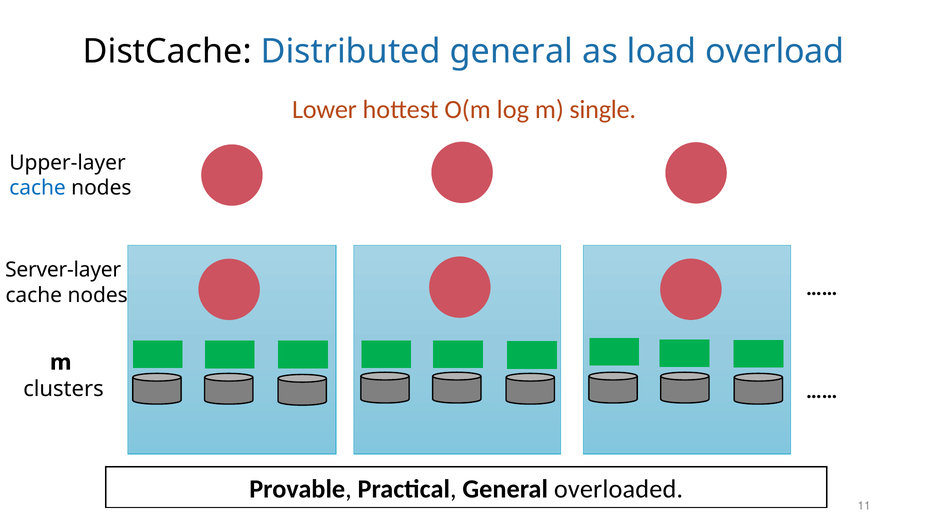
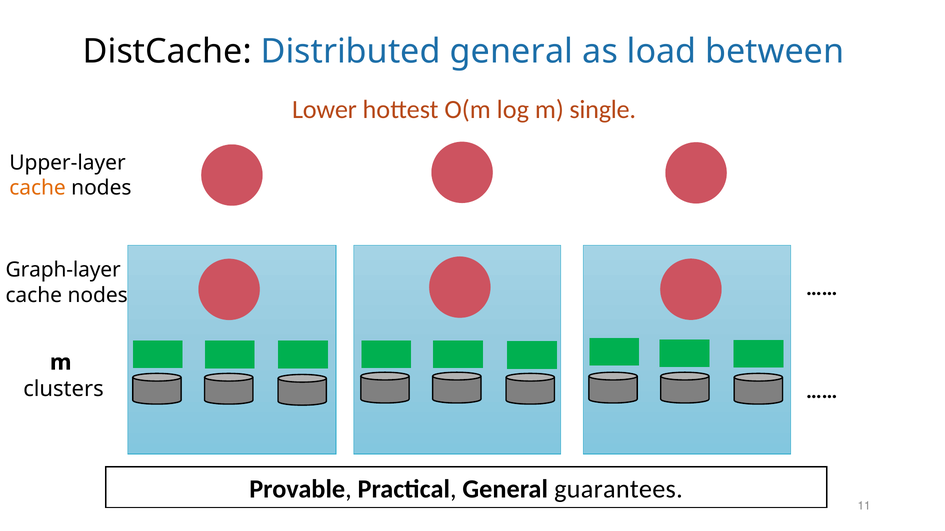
overload: overload -> between
cache at (38, 188) colour: blue -> orange
Server-layer: Server-layer -> Graph-layer
overloaded: overloaded -> guarantees
